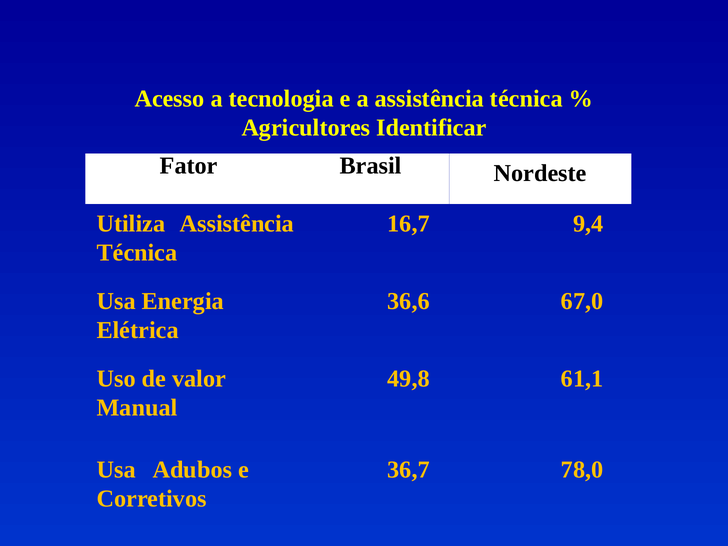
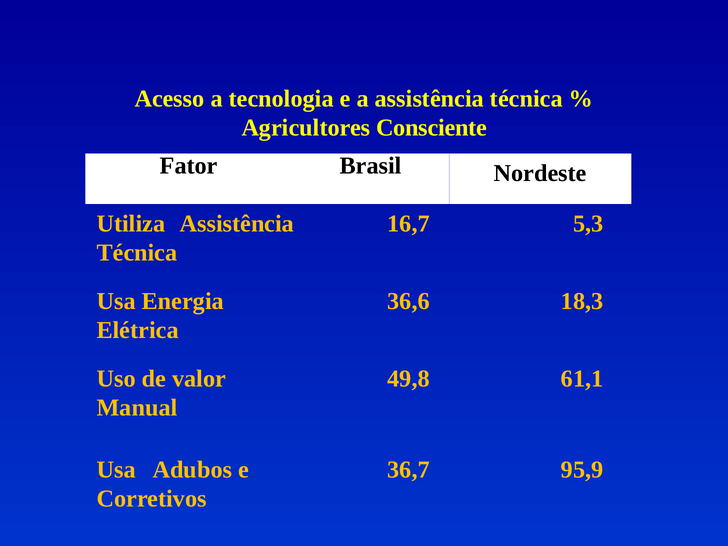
Identificar: Identificar -> Consciente
9,4: 9,4 -> 5,3
67,0: 67,0 -> 18,3
78,0: 78,0 -> 95,9
